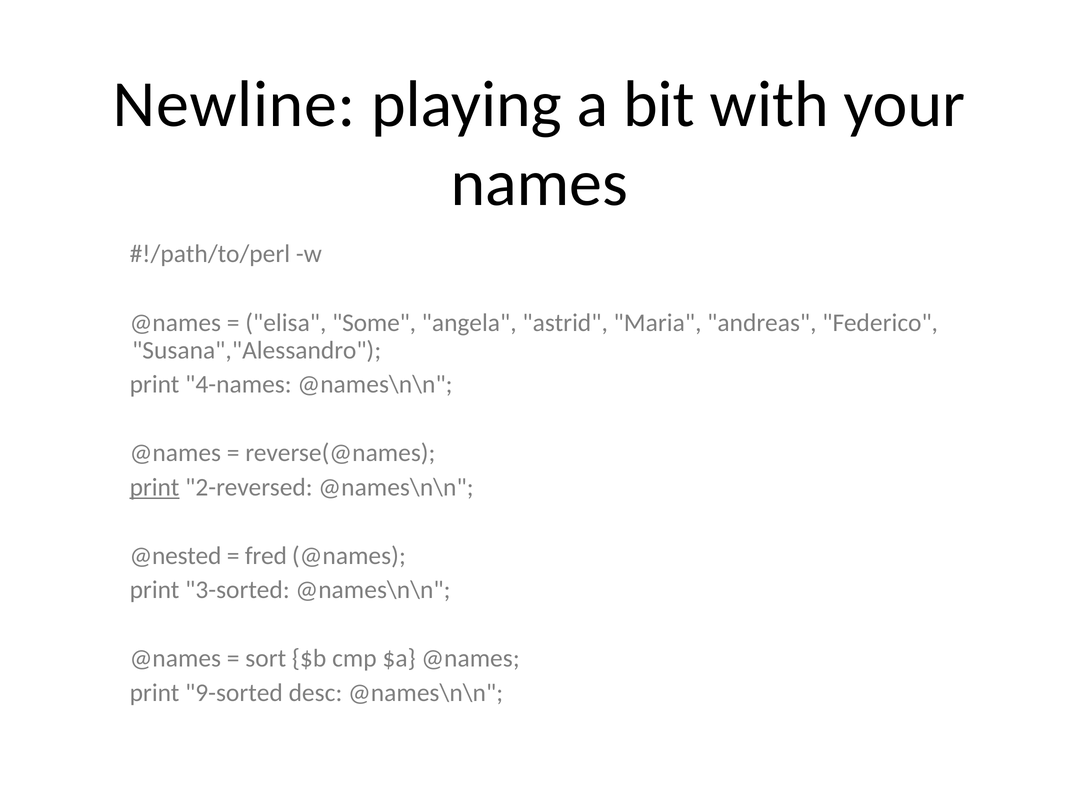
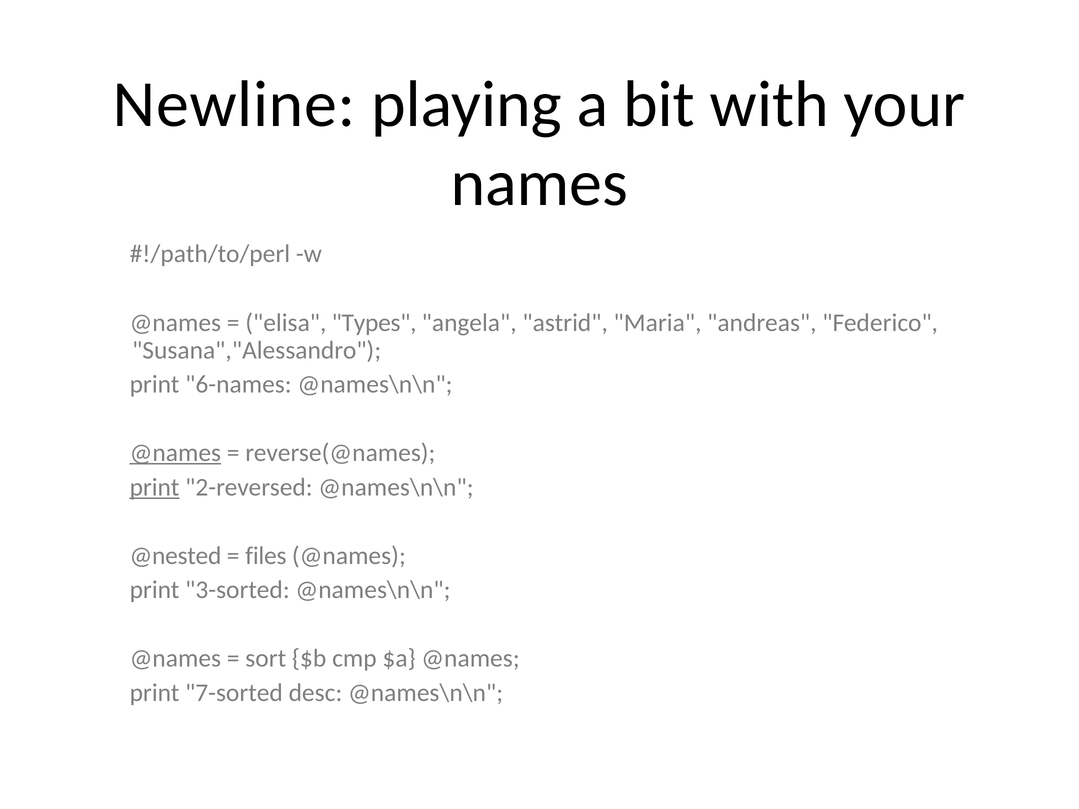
Some: Some -> Types
4-names: 4-names -> 6-names
@names at (175, 453) underline: none -> present
fred: fred -> files
9-sorted: 9-sorted -> 7-sorted
